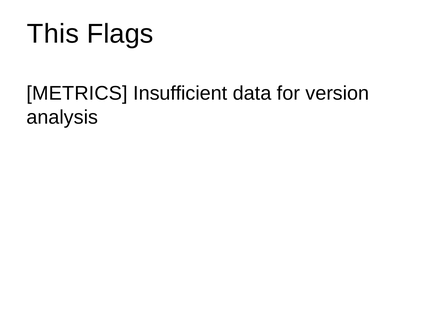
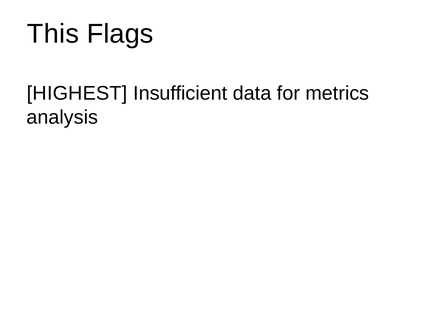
METRICS: METRICS -> HIGHEST
version: version -> metrics
